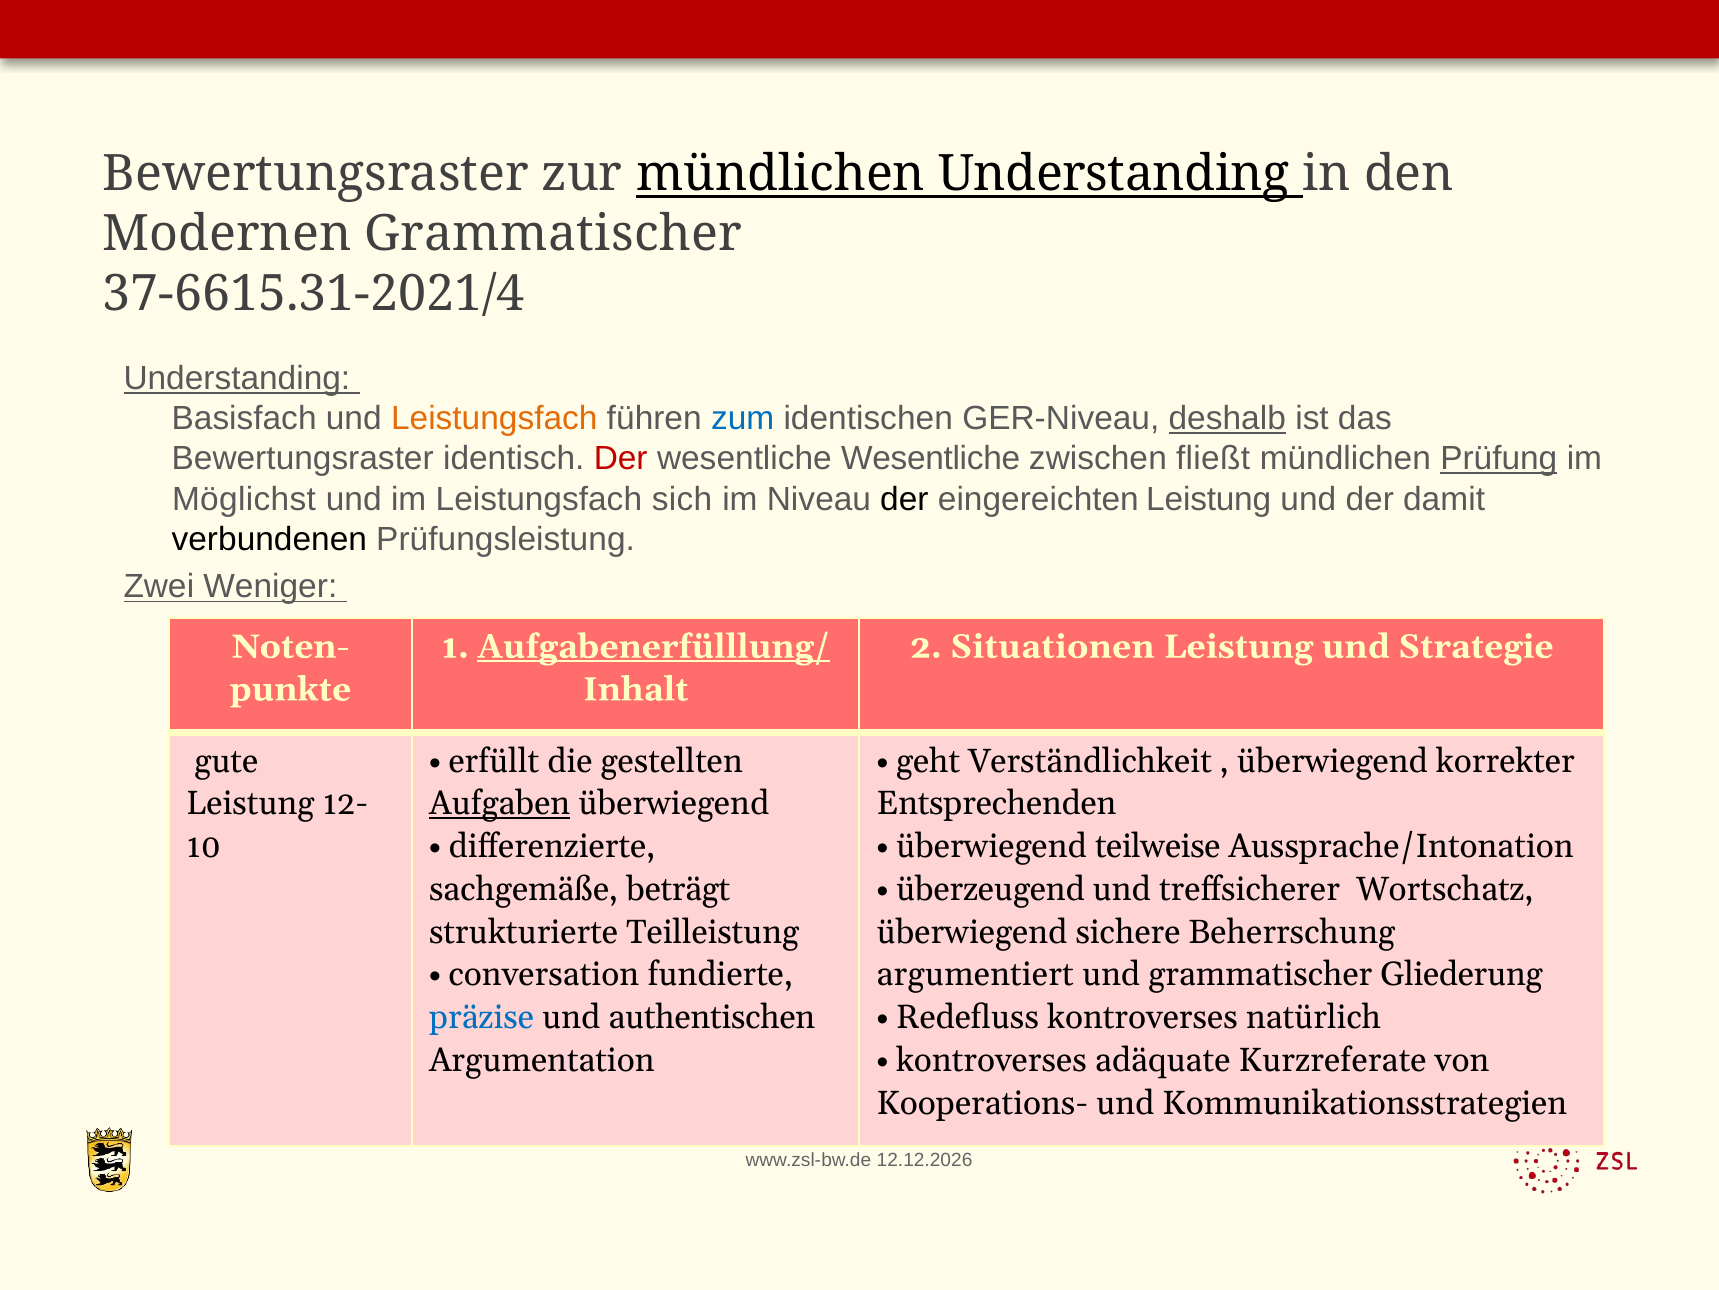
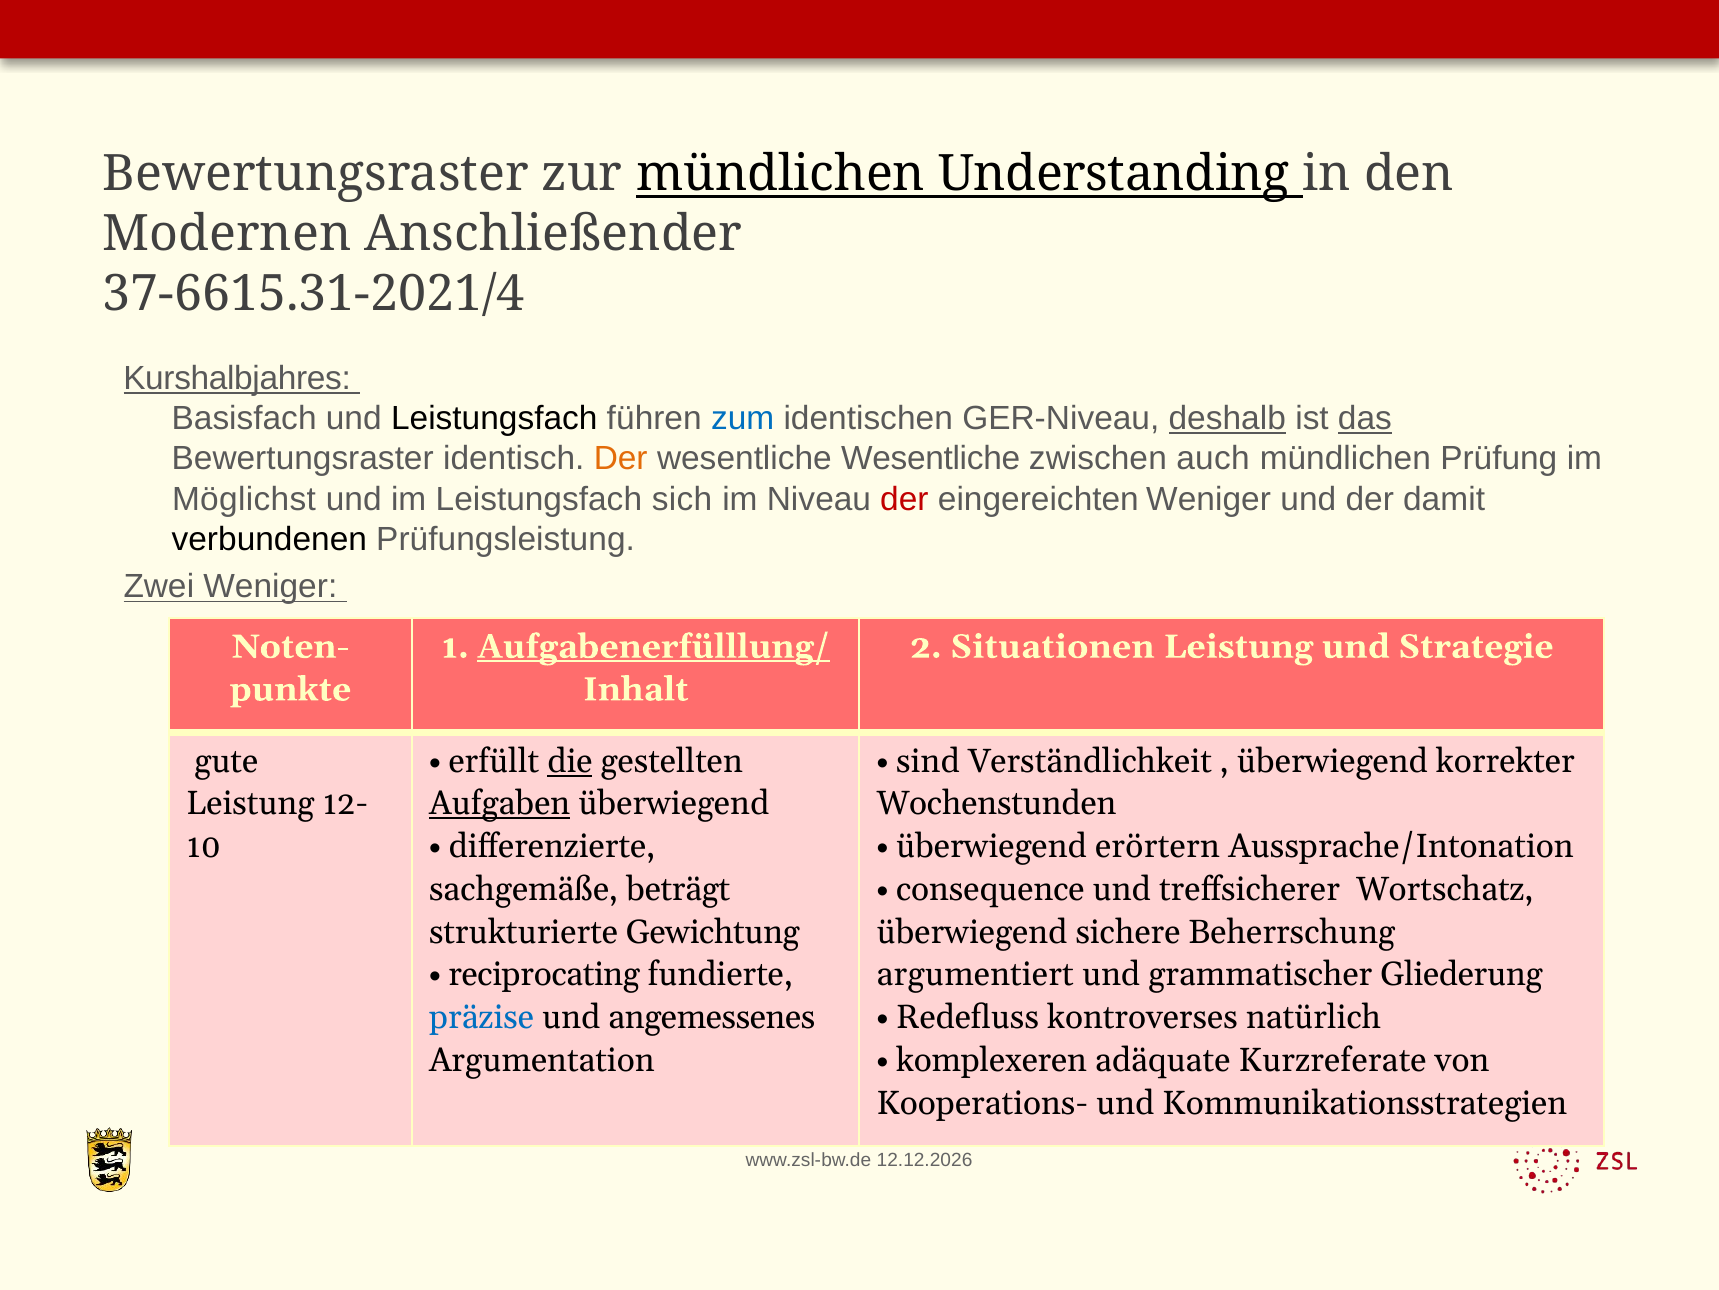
Modernen Grammatischer: Grammatischer -> Anschließender
Understanding at (237, 378): Understanding -> Kurshalbjahres
Leistungsfach at (494, 418) colour: orange -> black
das underline: none -> present
Der at (621, 459) colour: red -> orange
fließt: fließt -> auch
Prüfung underline: present -> none
der at (904, 499) colour: black -> red
eingereichten Leistung: Leistung -> Weniger
die underline: none -> present
geht: geht -> sind
Entsprechenden: Entsprechenden -> Wochenstunden
teilweise: teilweise -> erörtern
überzeugend: überzeugend -> consequence
Teilleistung: Teilleistung -> Gewichtung
conversation: conversation -> reciprocating
authentischen: authentischen -> angemessenes
kontroverses at (991, 1060): kontroverses -> komplexeren
